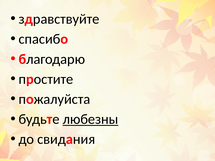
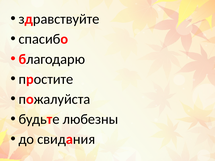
любезны underline: present -> none
